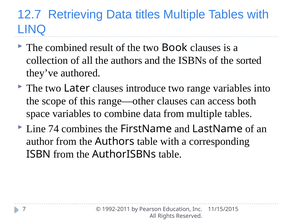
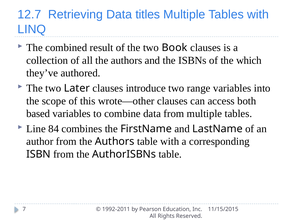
sorted: sorted -> which
range—other: range—other -> wrote—other
space: space -> based
74: 74 -> 84
